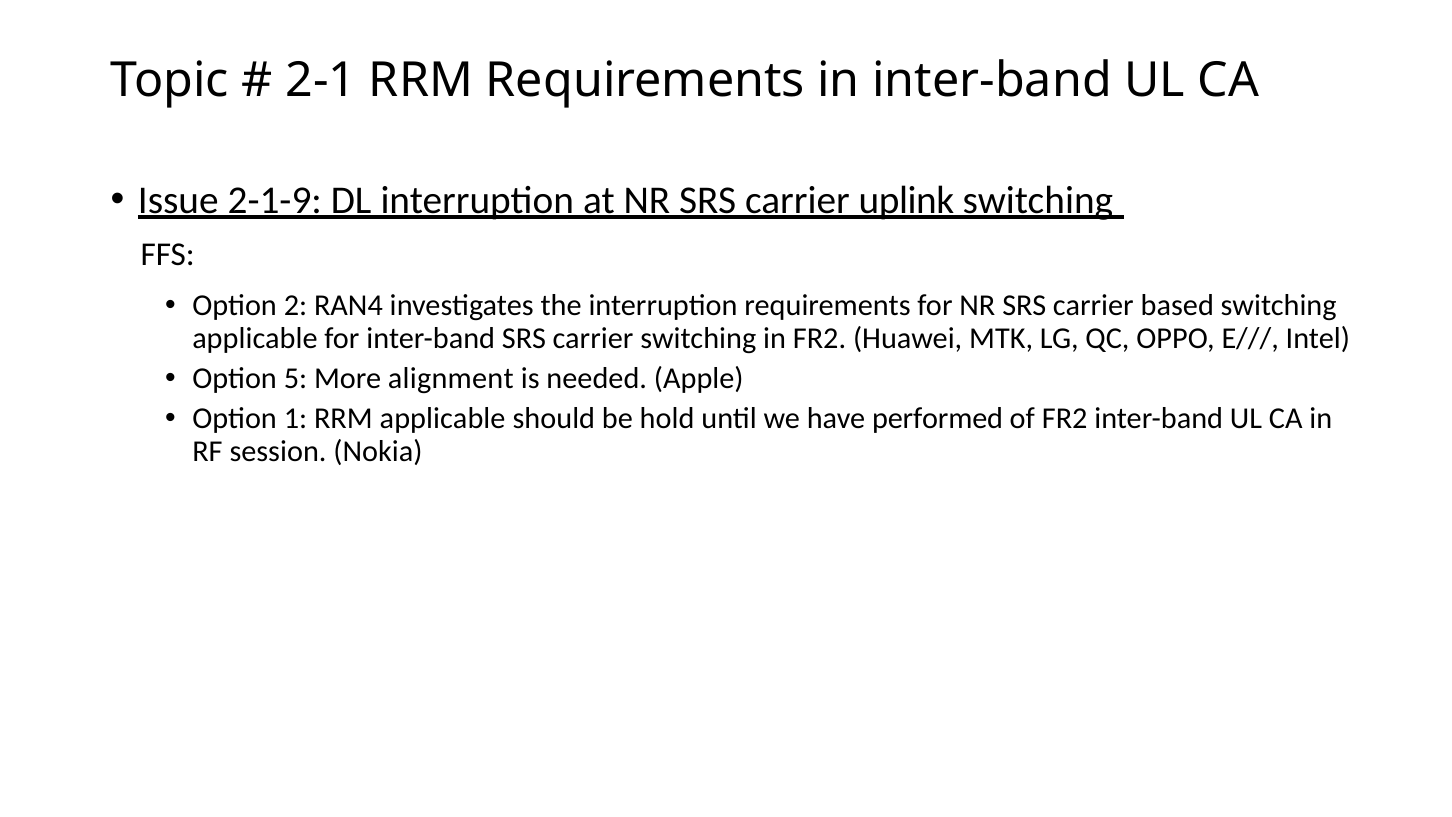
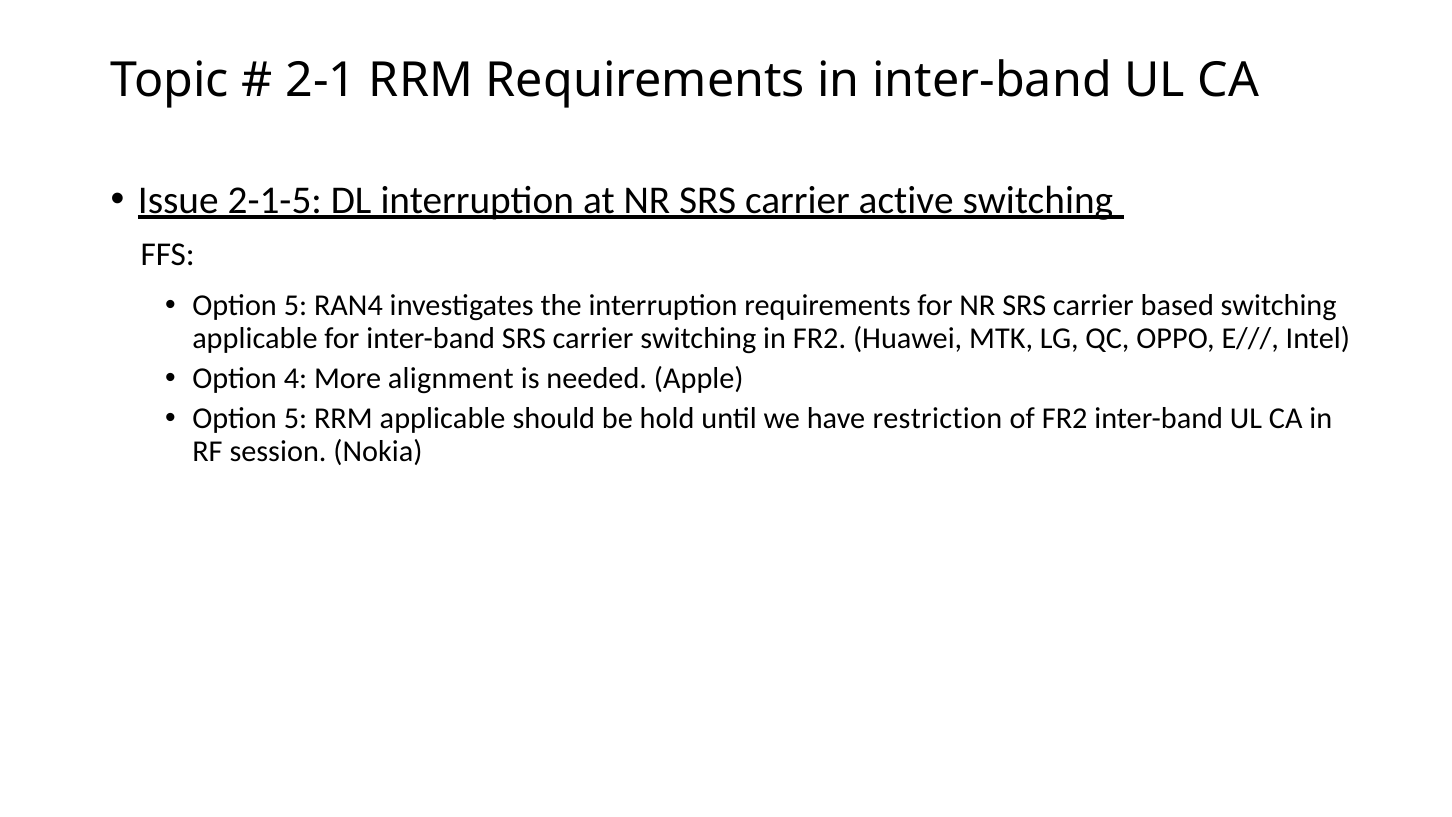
2-1-9: 2-1-9 -> 2-1-5
uplink: uplink -> active
2 at (295, 306): 2 -> 5
5: 5 -> 4
1 at (295, 419): 1 -> 5
performed: performed -> restriction
